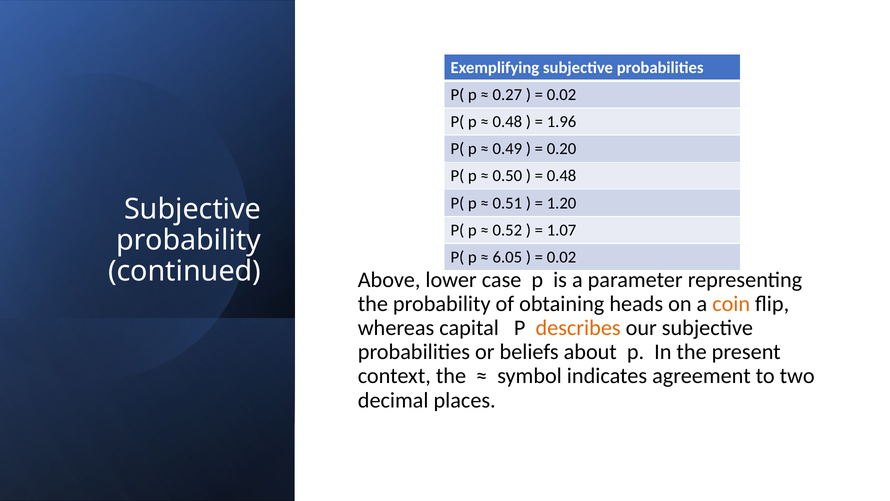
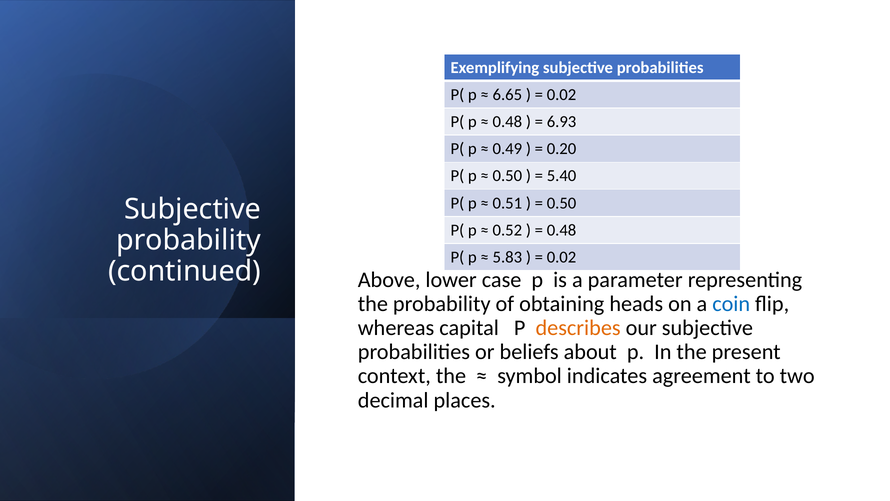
0.27: 0.27 -> 6.65
1.96: 1.96 -> 6.93
0.48 at (562, 176): 0.48 -> 5.40
1.20 at (562, 203): 1.20 -> 0.50
1.07 at (562, 230): 1.07 -> 0.48
6.05: 6.05 -> 5.83
coin colour: orange -> blue
